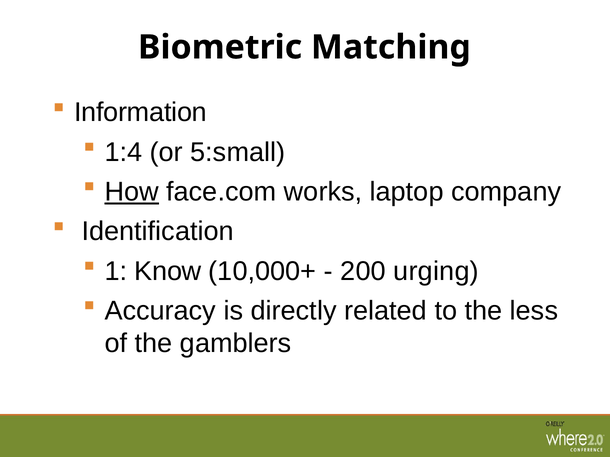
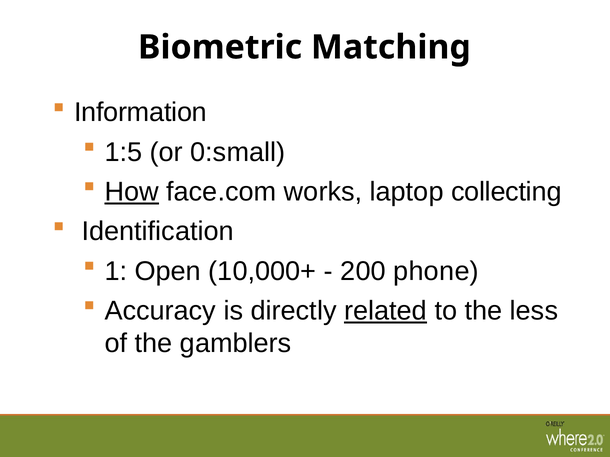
1:4: 1:4 -> 1:5
5:small: 5:small -> 0:small
company: company -> collecting
Know: Know -> Open
urging: urging -> phone
related underline: none -> present
